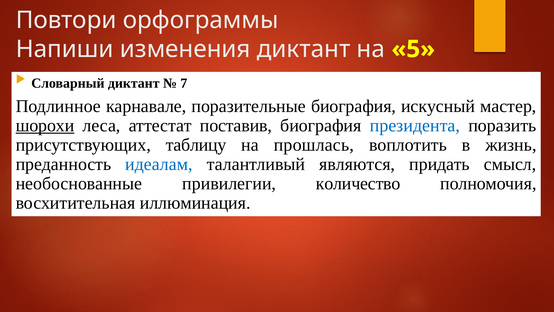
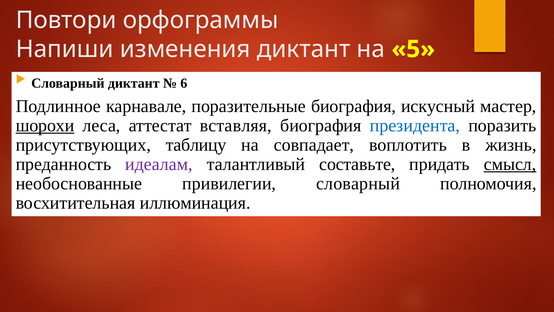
7: 7 -> 6
поставив: поставив -> вставляя
прошлась: прошлась -> совпадает
идеалам colour: blue -> purple
являются: являются -> составьте
смысл underline: none -> present
привилегии количество: количество -> словарный
